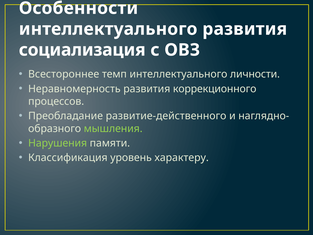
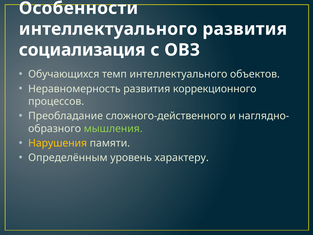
Всестороннее: Всестороннее -> Обучающихся
личности: личности -> объектов
развитие-действенного: развитие-действенного -> сложного-действенного
Нарушения colour: light green -> yellow
Классификация: Классификация -> Определённым
